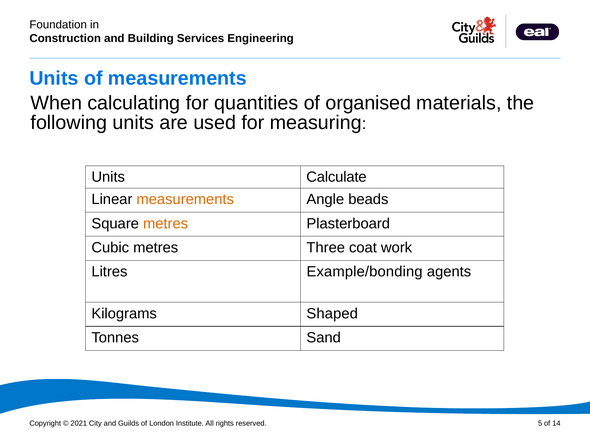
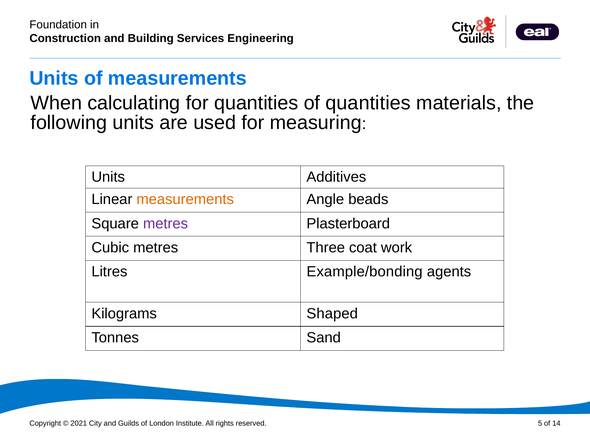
of organised: organised -> quantities
Calculate: Calculate -> Additives
metres at (166, 223) colour: orange -> purple
